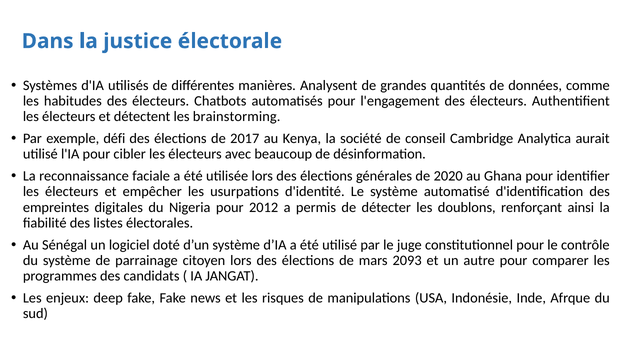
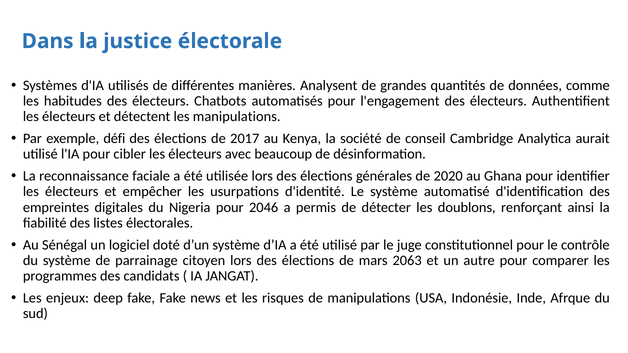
les brainstorming: brainstorming -> manipulations
2012: 2012 -> 2046
2093: 2093 -> 2063
